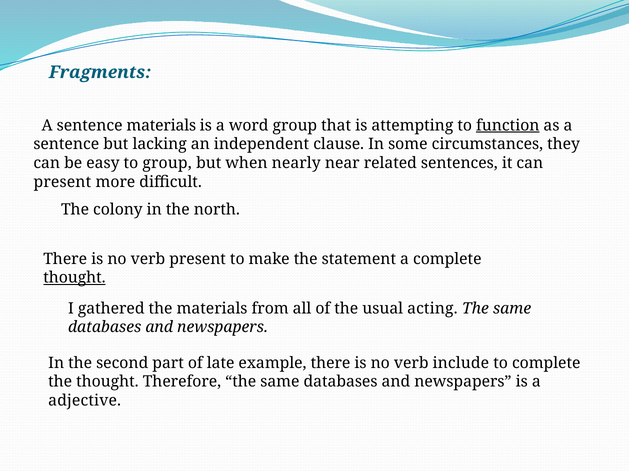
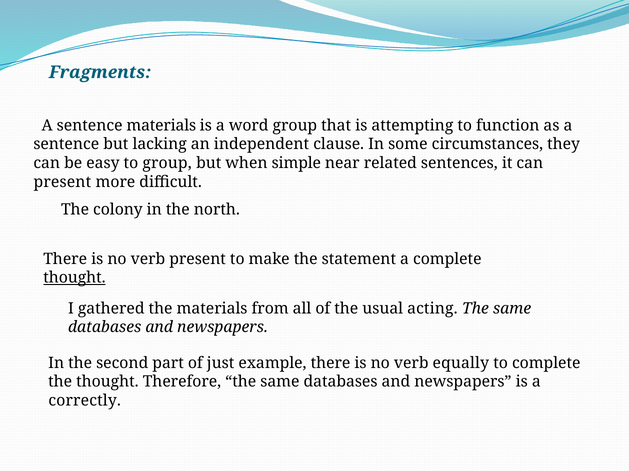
function underline: present -> none
nearly: nearly -> simple
late: late -> just
include: include -> equally
adjective: adjective -> correctly
